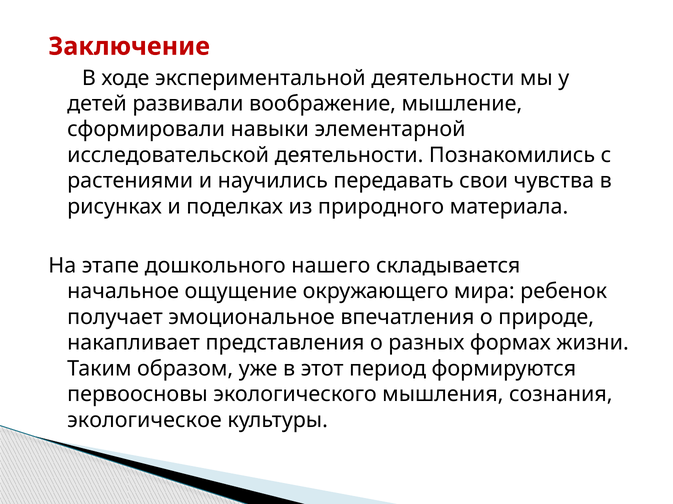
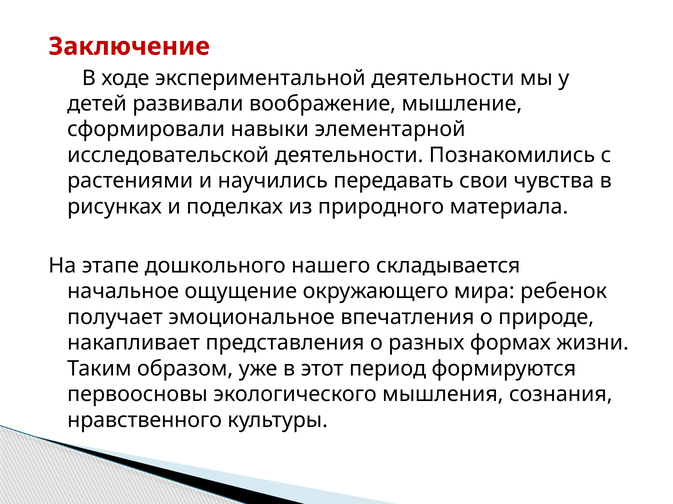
экологическое: экологическое -> нравственного
